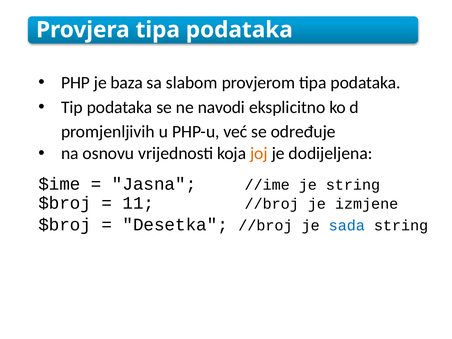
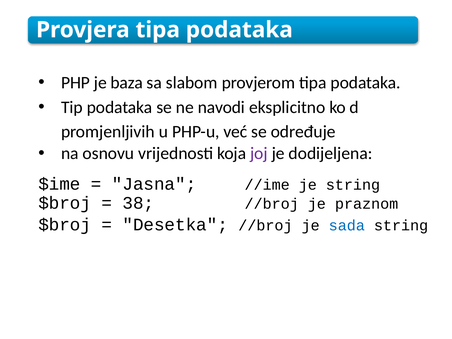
joj colour: orange -> purple
11: 11 -> 38
izmjene: izmjene -> praznom
